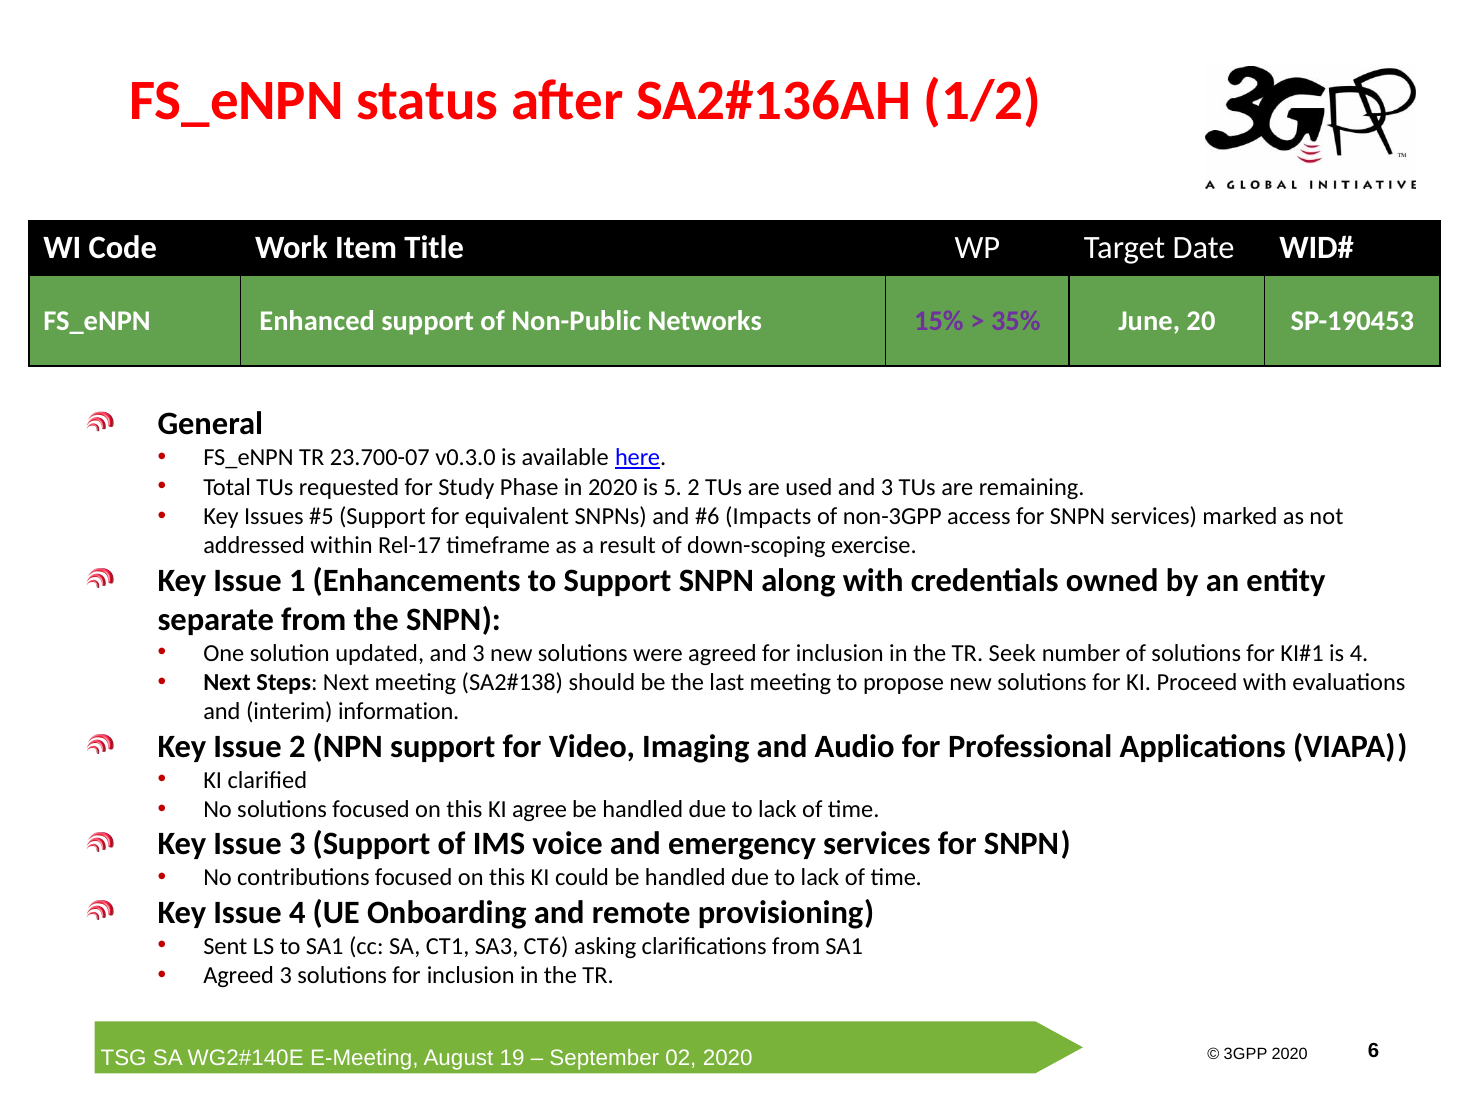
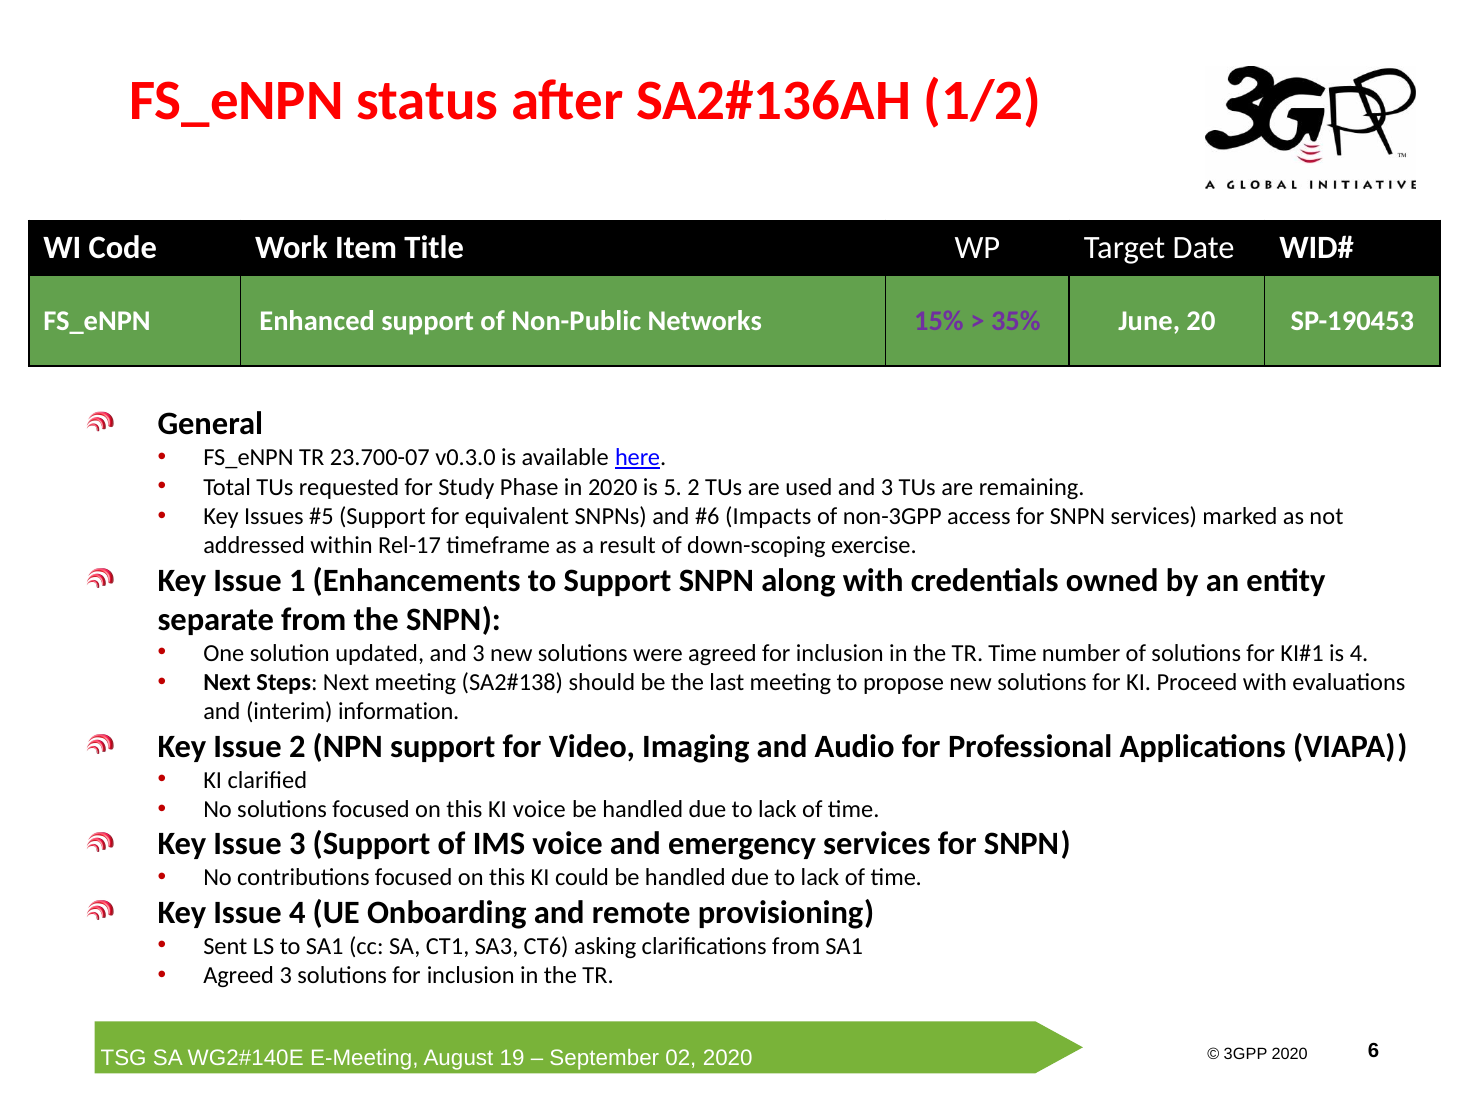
TR Seek: Seek -> Time
KI agree: agree -> voice
